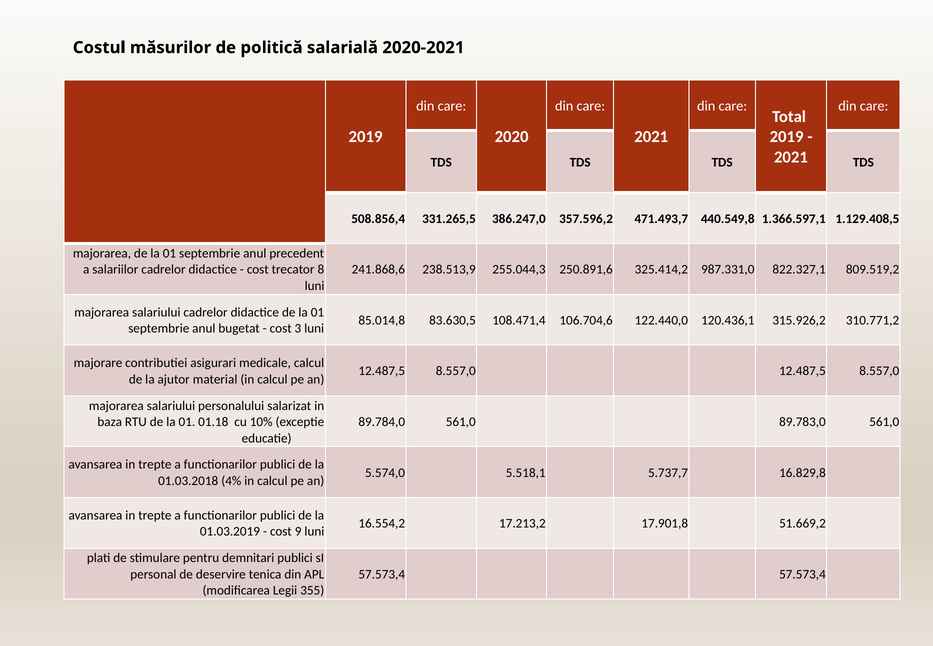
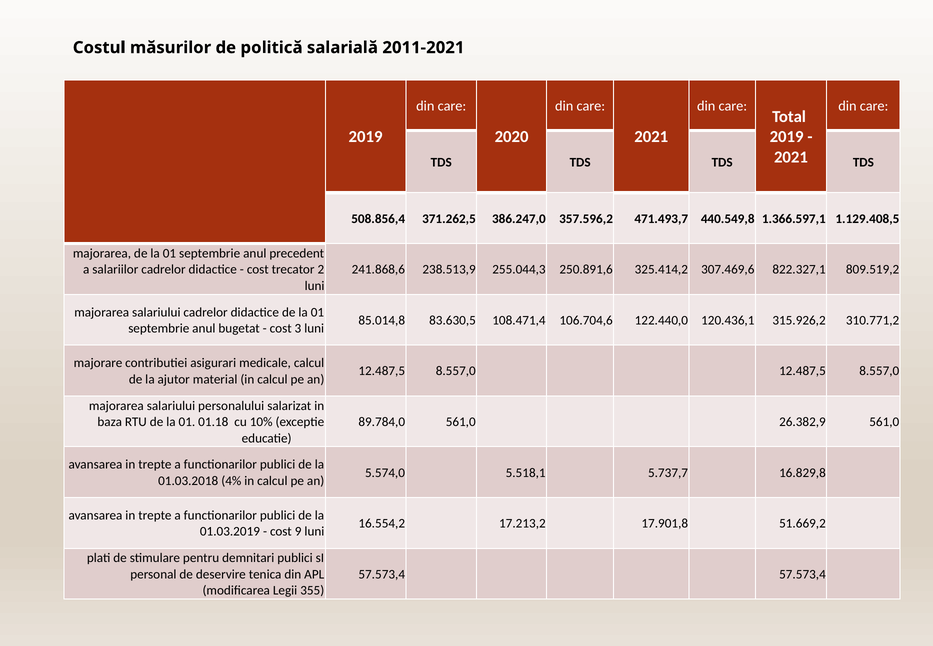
2020-2021: 2020-2021 -> 2011-2021
331.265,5: 331.265,5 -> 371.262,5
8: 8 -> 2
987.331,0: 987.331,0 -> 307.469,6
89.783,0: 89.783,0 -> 26.382,9
